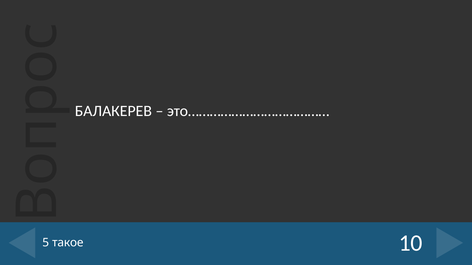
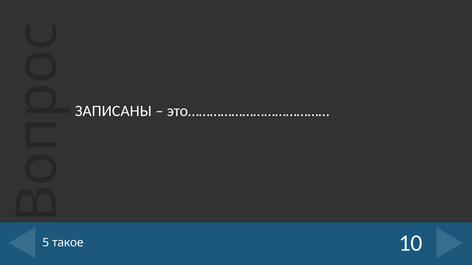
БАЛАКЕРЕВ: БАЛАКЕРЕВ -> ЗАПИСАНЫ
